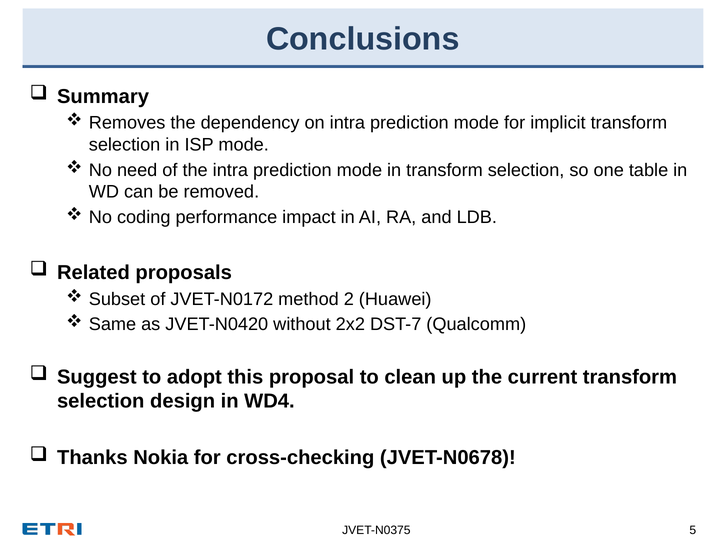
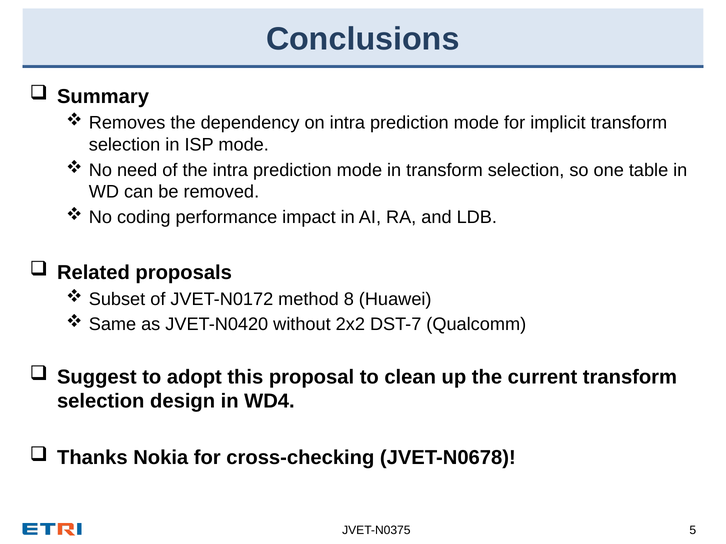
2: 2 -> 8
